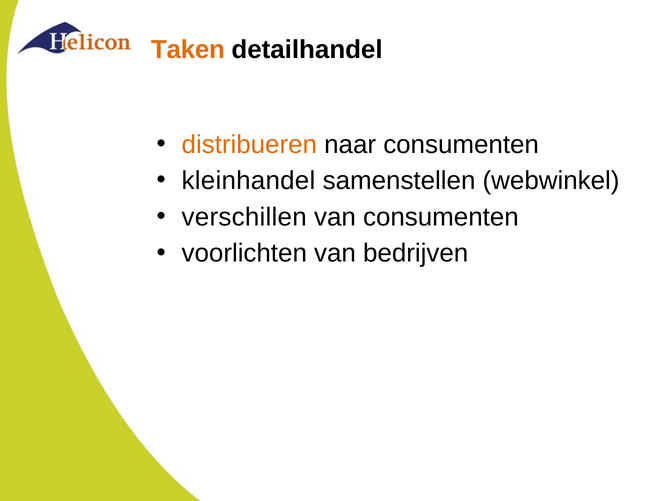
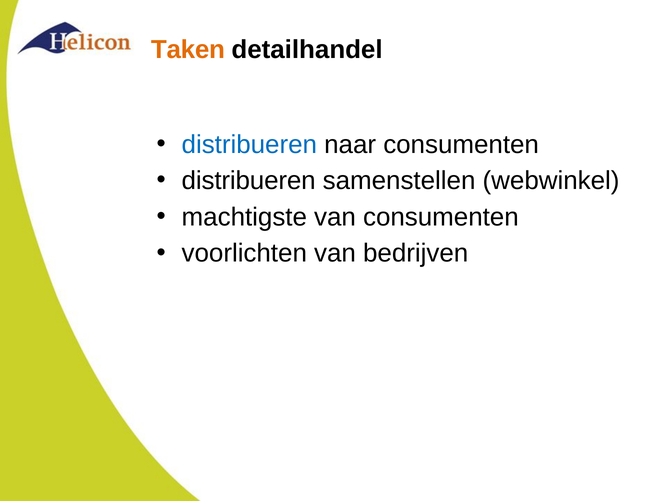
distribueren at (249, 144) colour: orange -> blue
kleinhandel at (248, 181): kleinhandel -> distribueren
verschillen: verschillen -> machtigste
